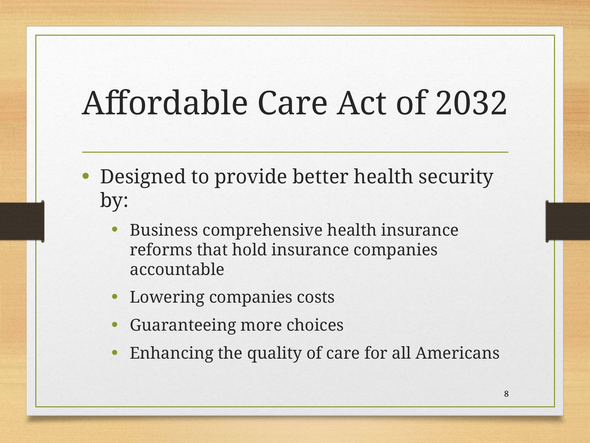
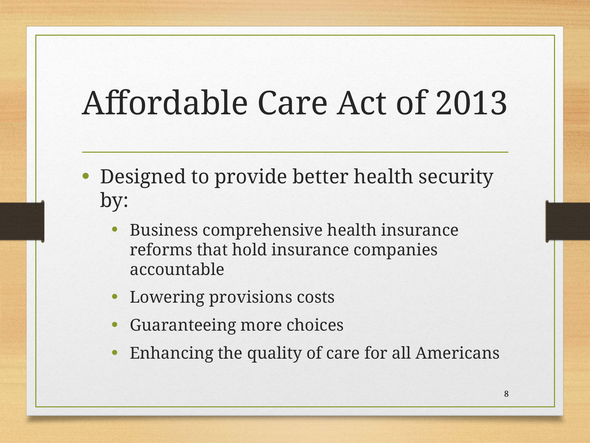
2032: 2032 -> 2013
Lowering companies: companies -> provisions
